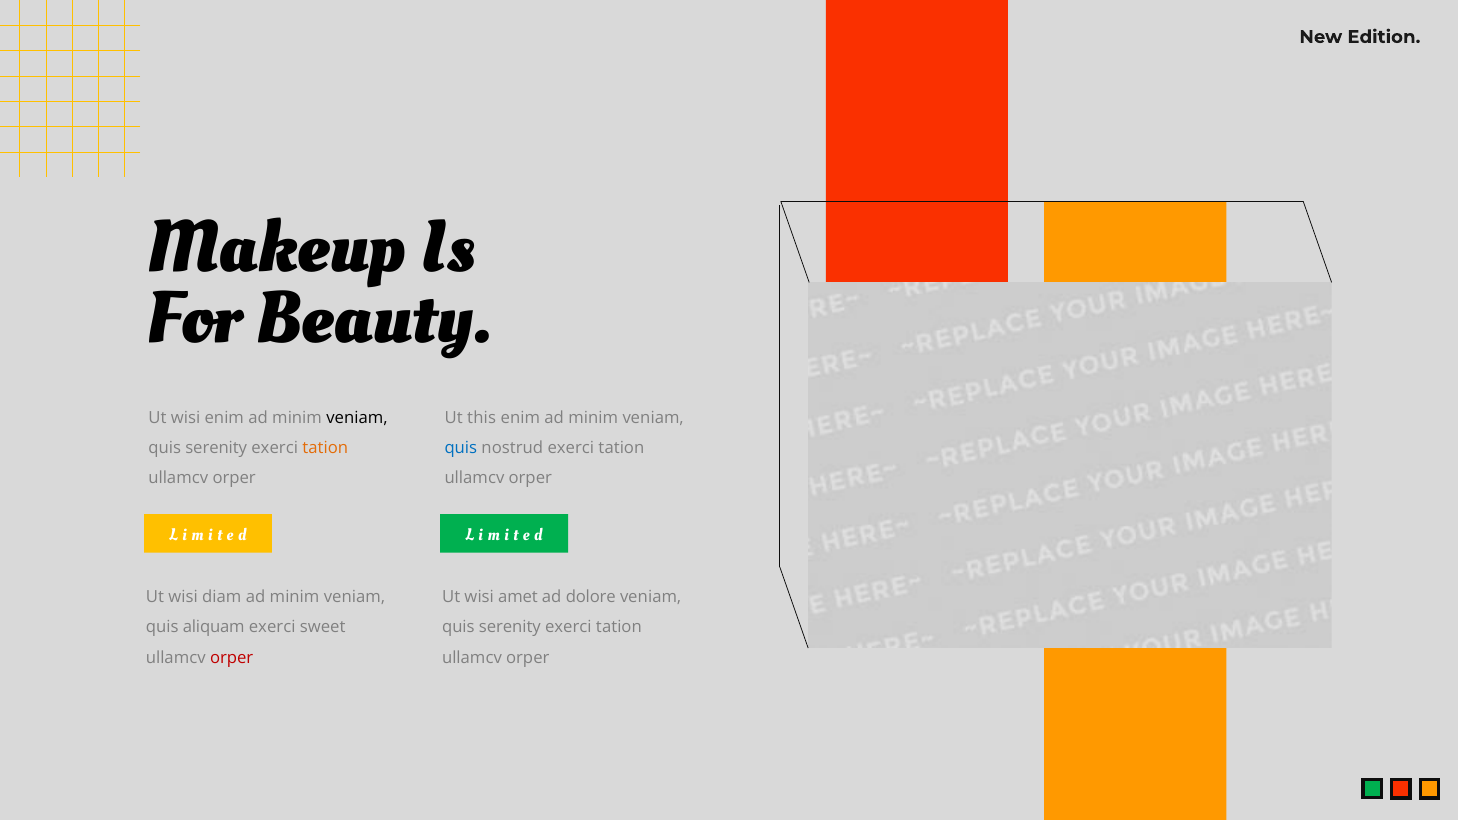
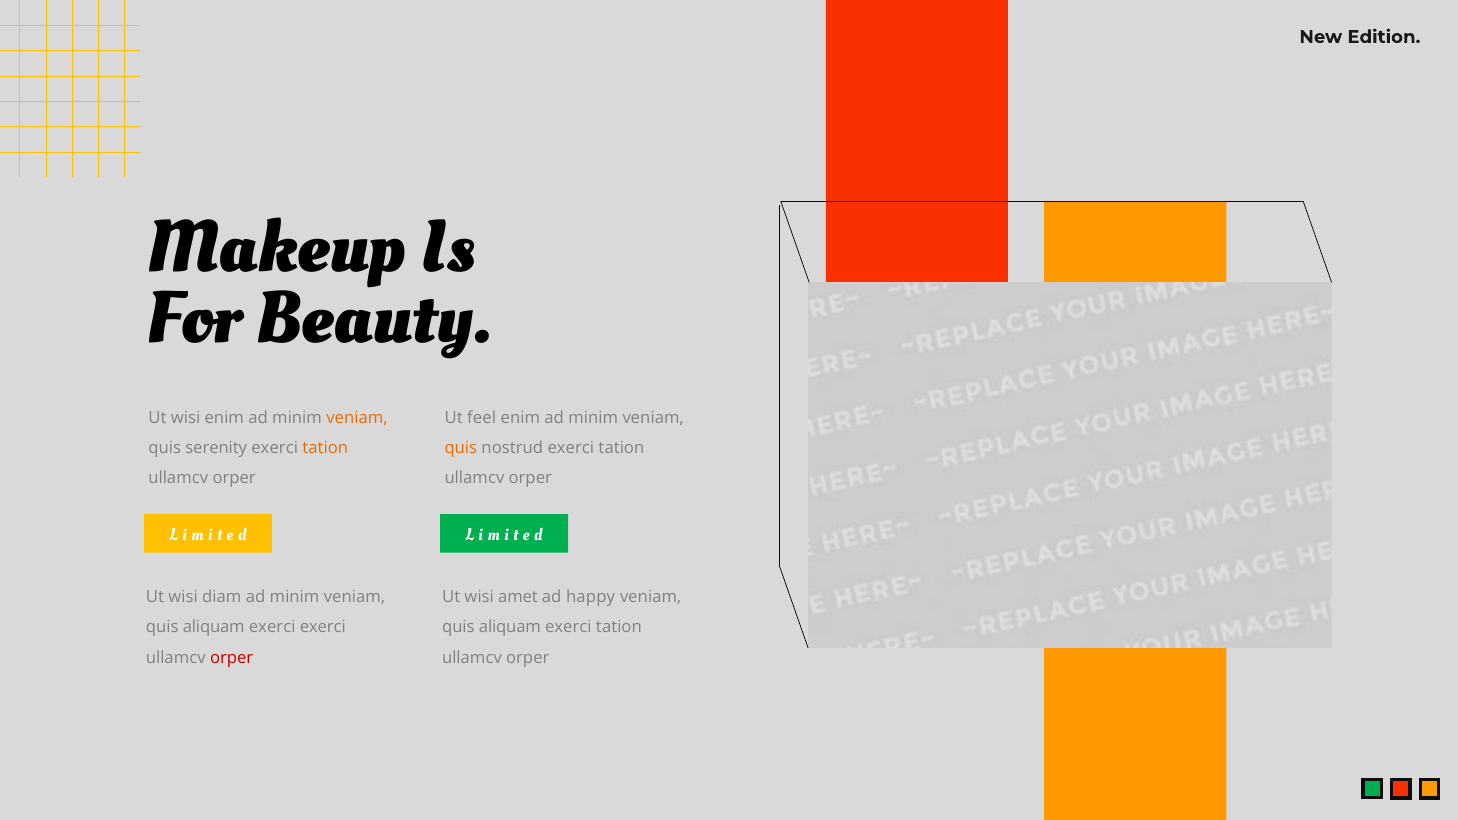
veniam at (357, 418) colour: black -> orange
this: this -> feel
quis at (461, 448) colour: blue -> orange
dolore: dolore -> happy
exerci sweet: sweet -> exerci
serenity at (510, 628): serenity -> aliquam
